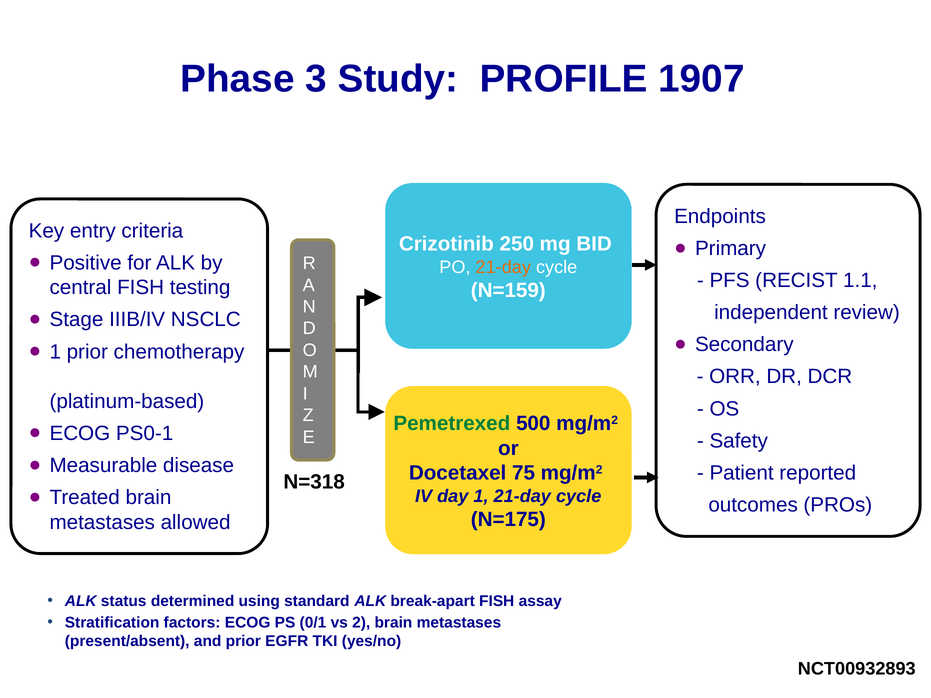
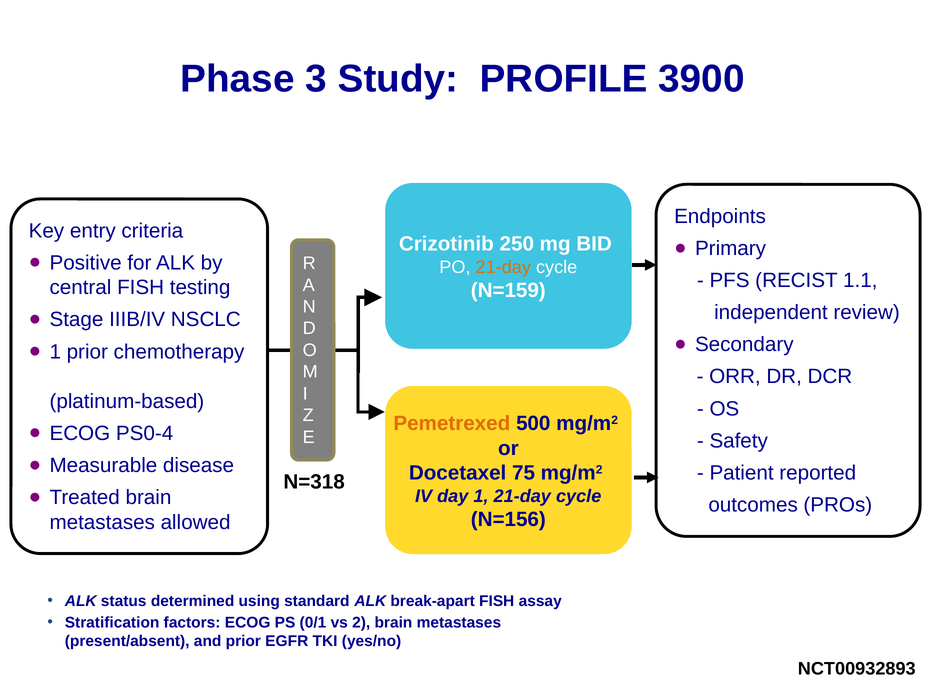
1907: 1907 -> 3900
Pemetrexed colour: green -> orange
PS0-1: PS0-1 -> PS0-4
N=175: N=175 -> N=156
